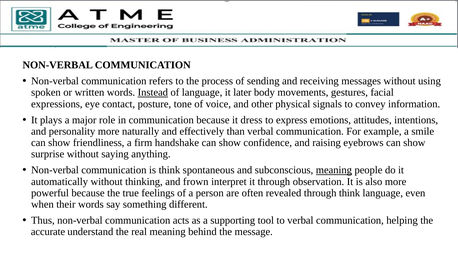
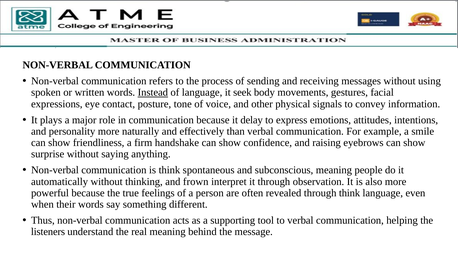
later: later -> seek
dress: dress -> delay
meaning at (334, 170) underline: present -> none
accurate: accurate -> listeners
